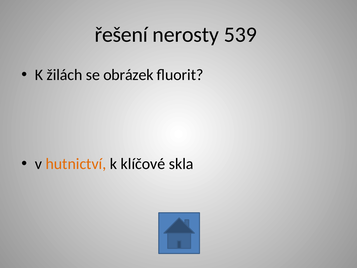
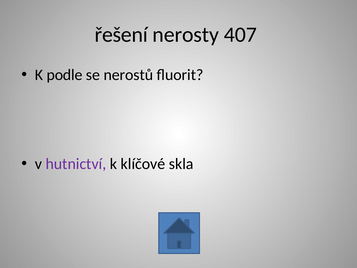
539: 539 -> 407
žilách: žilách -> podle
obrázek: obrázek -> nerostů
hutnictví colour: orange -> purple
